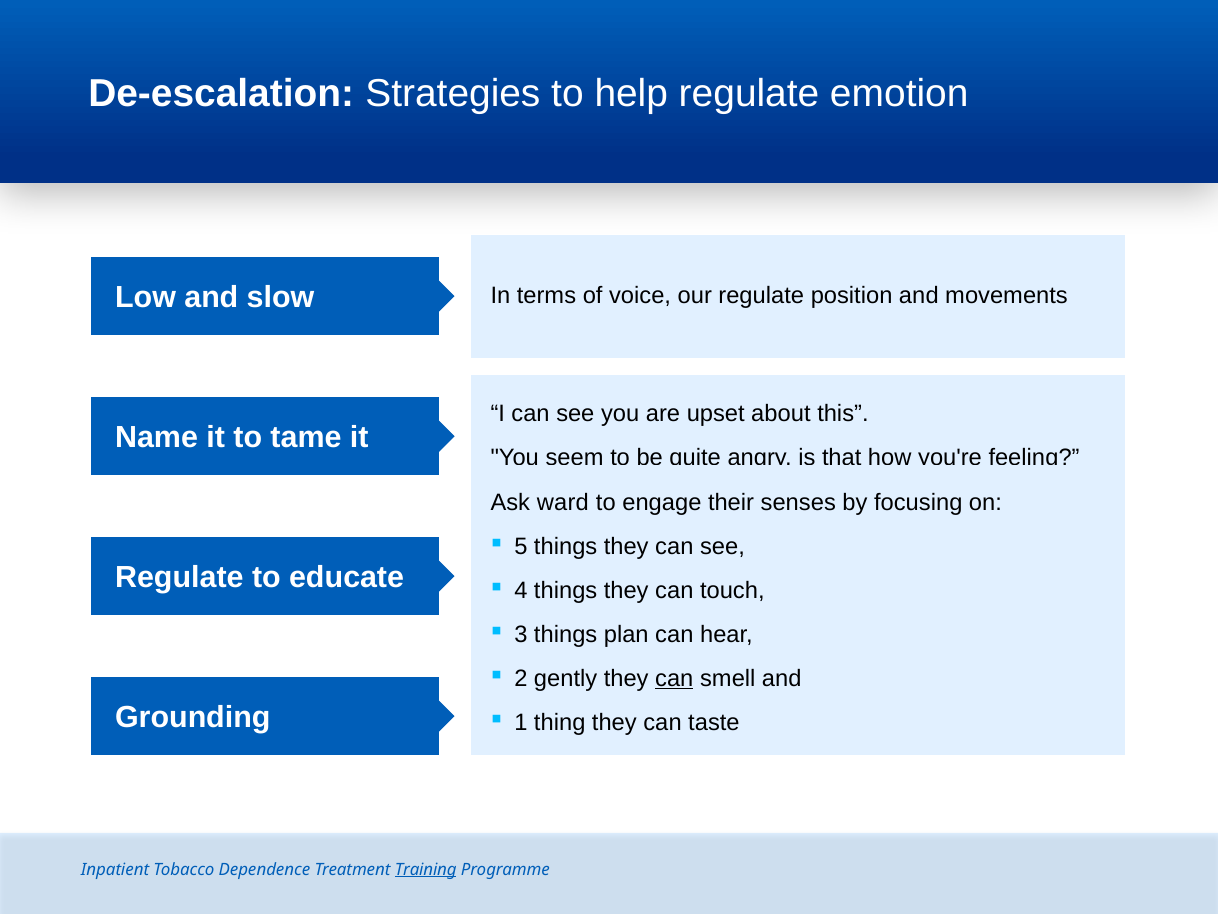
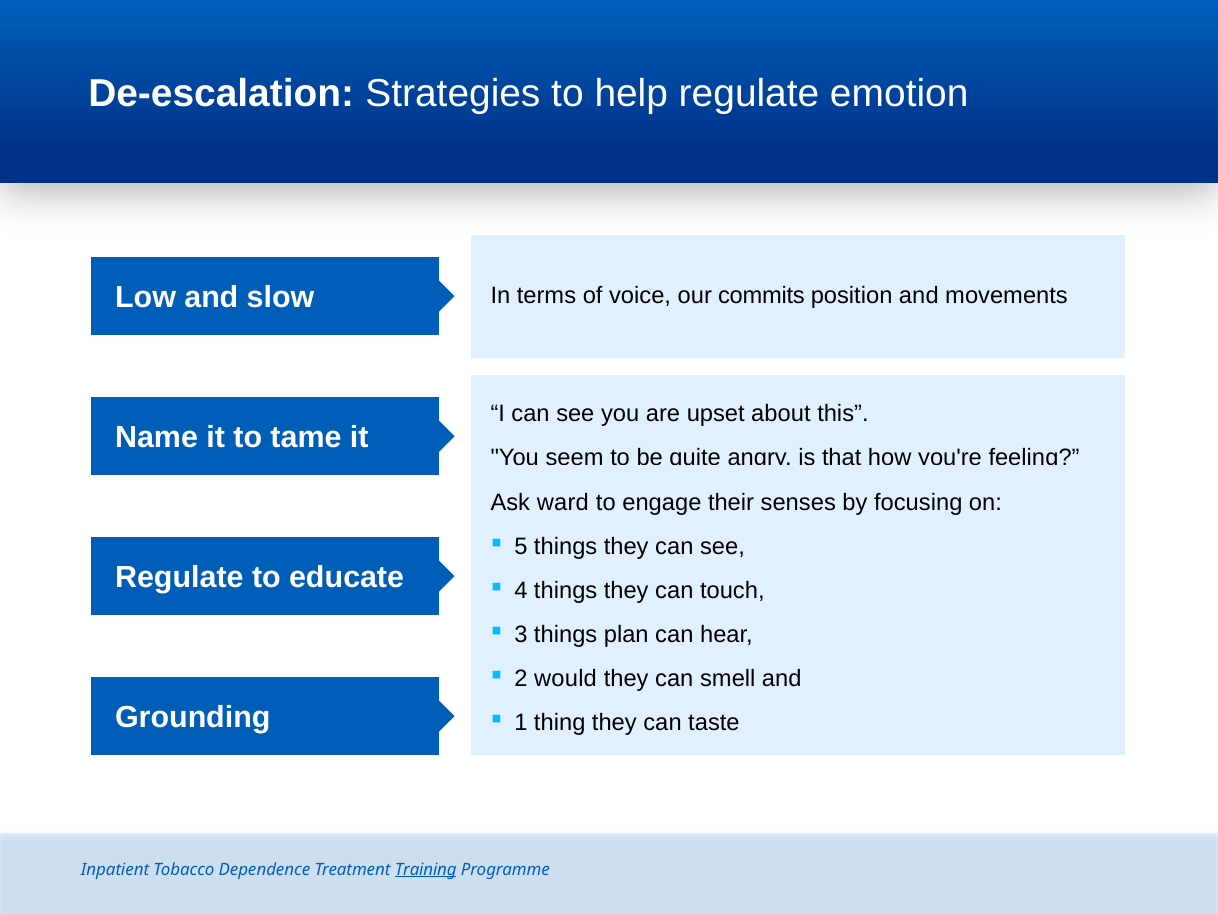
our regulate: regulate -> commits
2 gently: gently -> would
can at (674, 678) underline: present -> none
